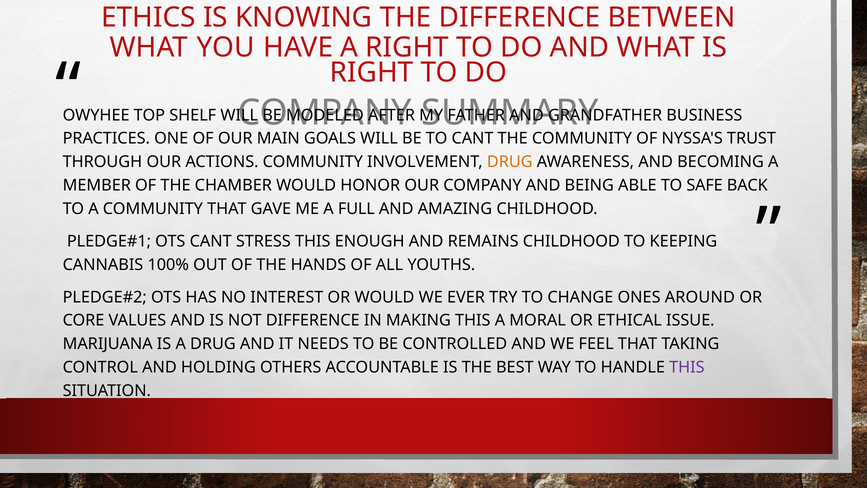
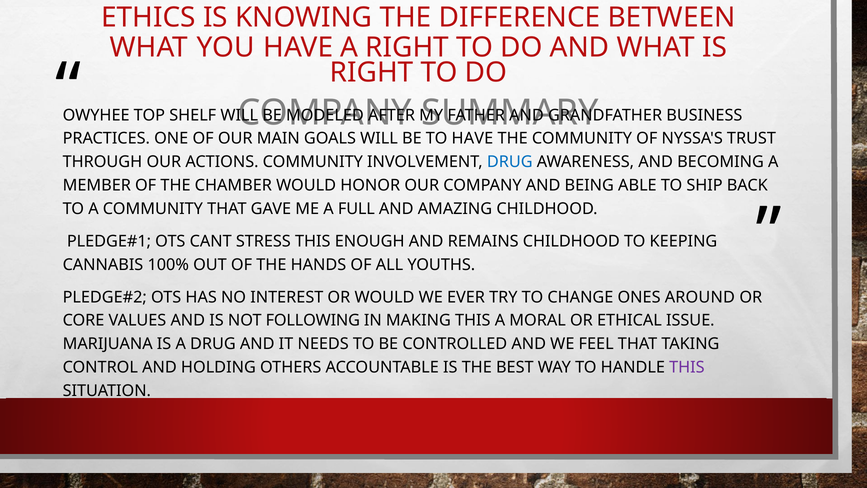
TO CANT: CANT -> HAVE
DRUG at (510, 162) colour: orange -> blue
SAFE: SAFE -> SHIP
NOT DIFFERENCE: DIFFERENCE -> FOLLOWING
